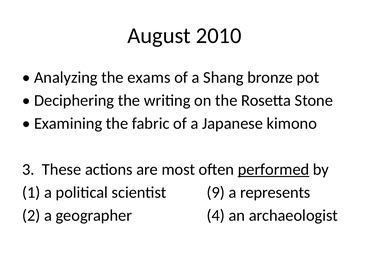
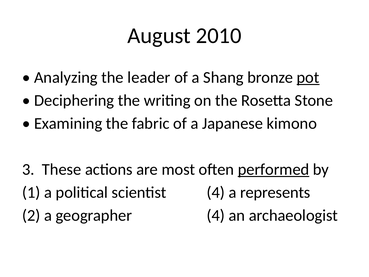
exams: exams -> leader
pot underline: none -> present
scientist 9: 9 -> 4
